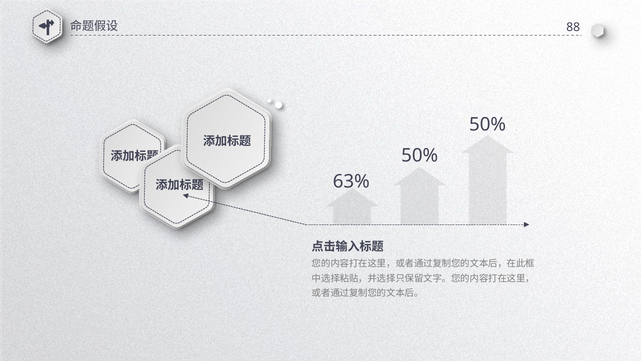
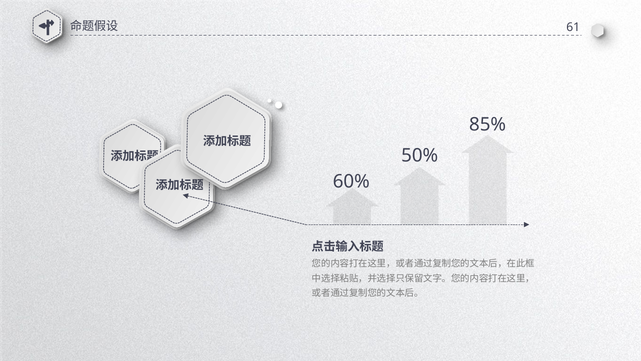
88: 88 -> 61
50% at (488, 124): 50% -> 85%
63%: 63% -> 60%
